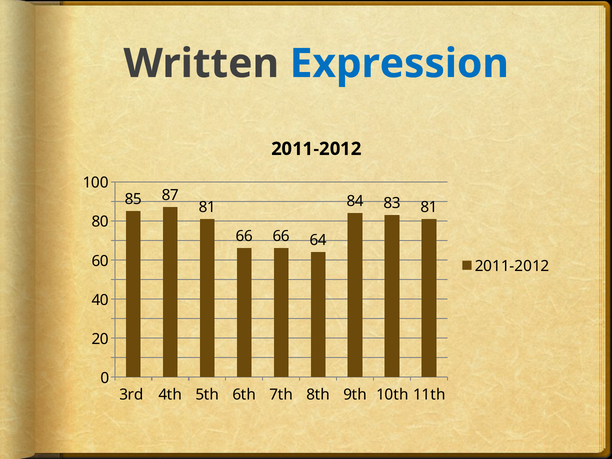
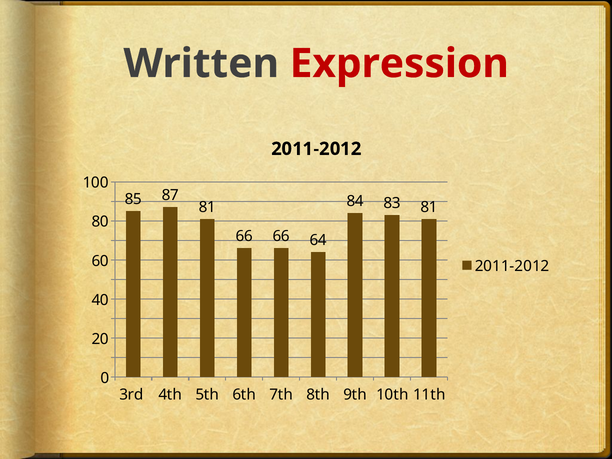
Expression colour: blue -> red
